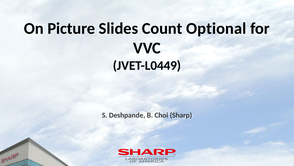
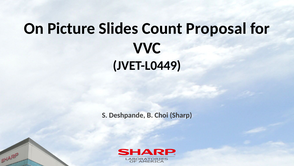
Optional: Optional -> Proposal
